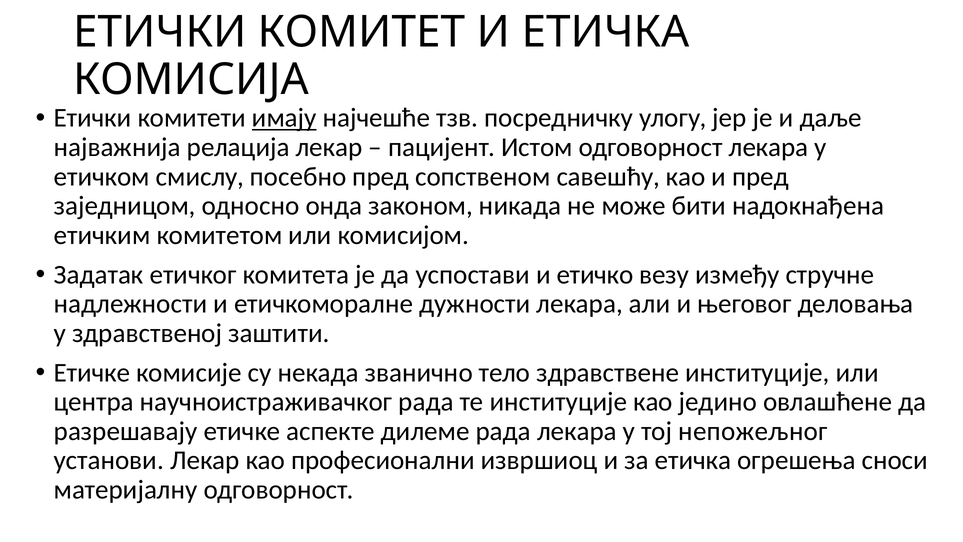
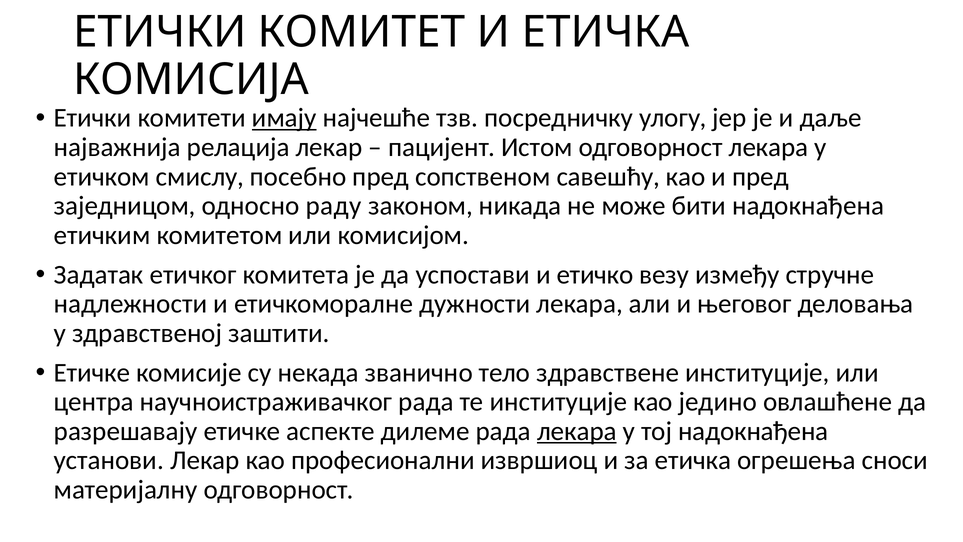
онда: онда -> раду
лекара at (577, 431) underline: none -> present
тој непожељног: непожељног -> надокнађена
